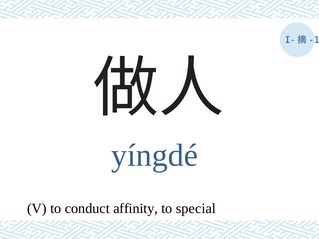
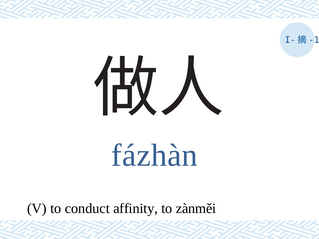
yíngdé: yíngdé -> fázhàn
special: special -> zànměi
